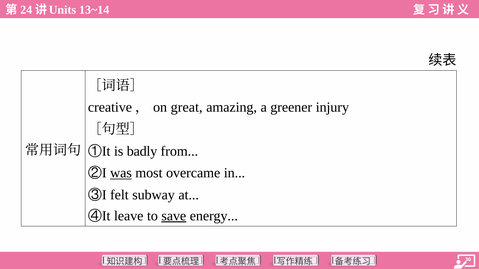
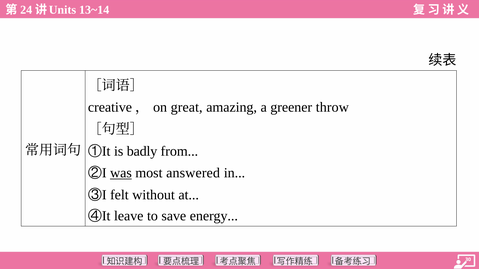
injury: injury -> throw
overcame: overcame -> answered
subway: subway -> without
save underline: present -> none
